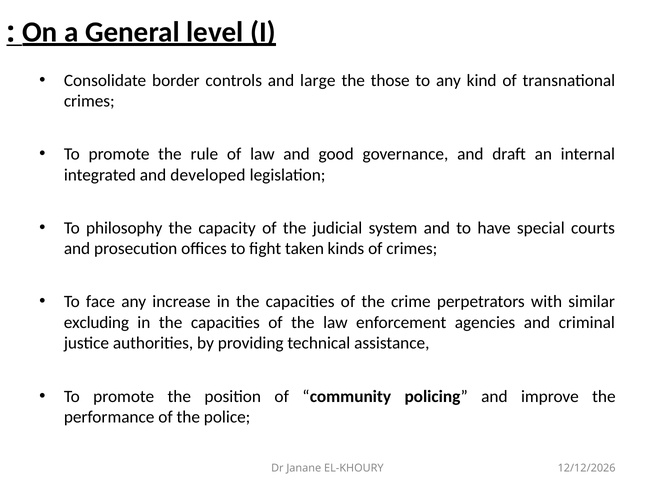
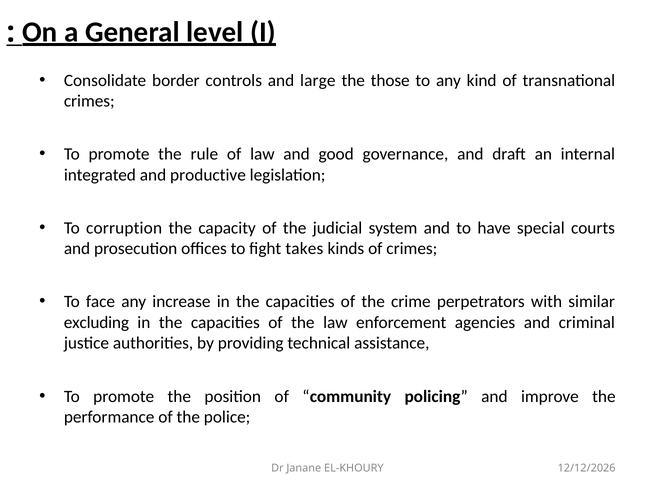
developed: developed -> productive
philosophy: philosophy -> corruption
taken: taken -> takes
